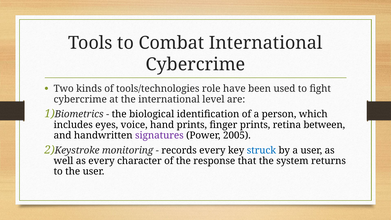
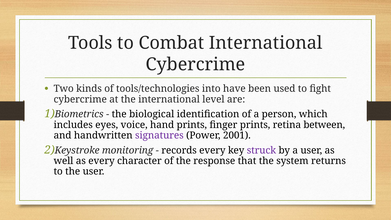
role: role -> into
2005: 2005 -> 2001
struck colour: blue -> purple
